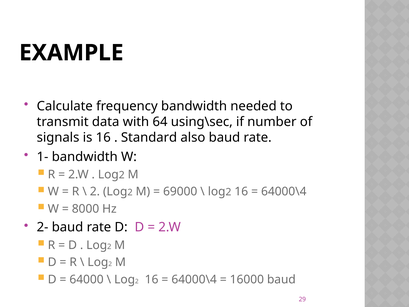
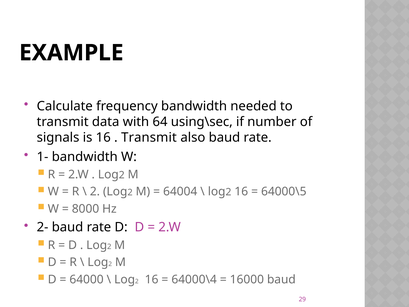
Standard at (149, 138): Standard -> Transmit
69000: 69000 -> 64004
64000\4 at (284, 192): 64000\4 -> 64000\5
